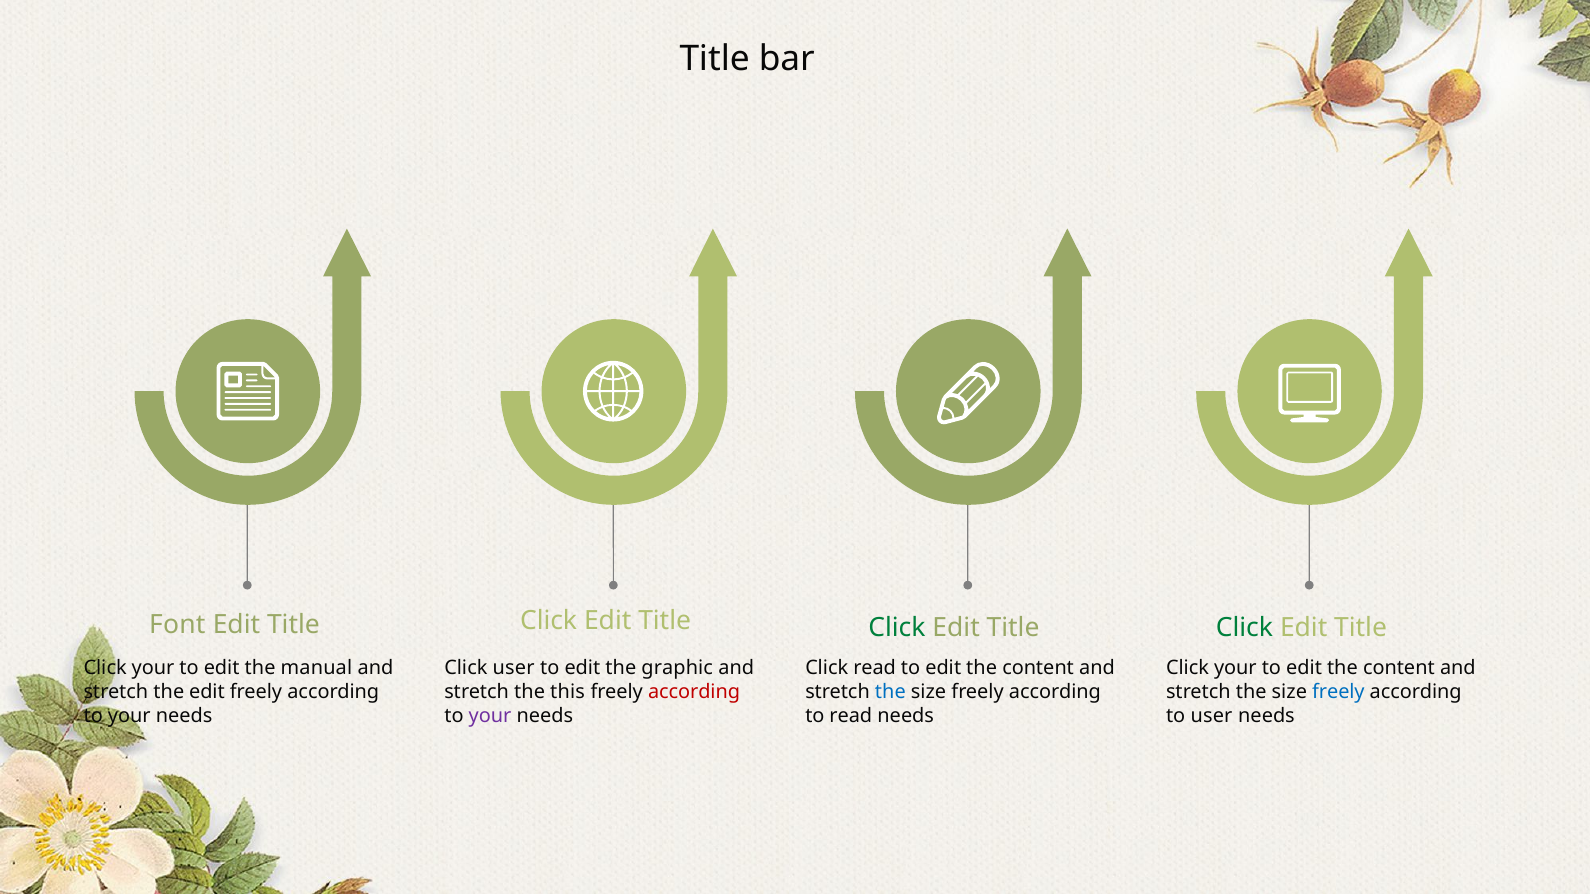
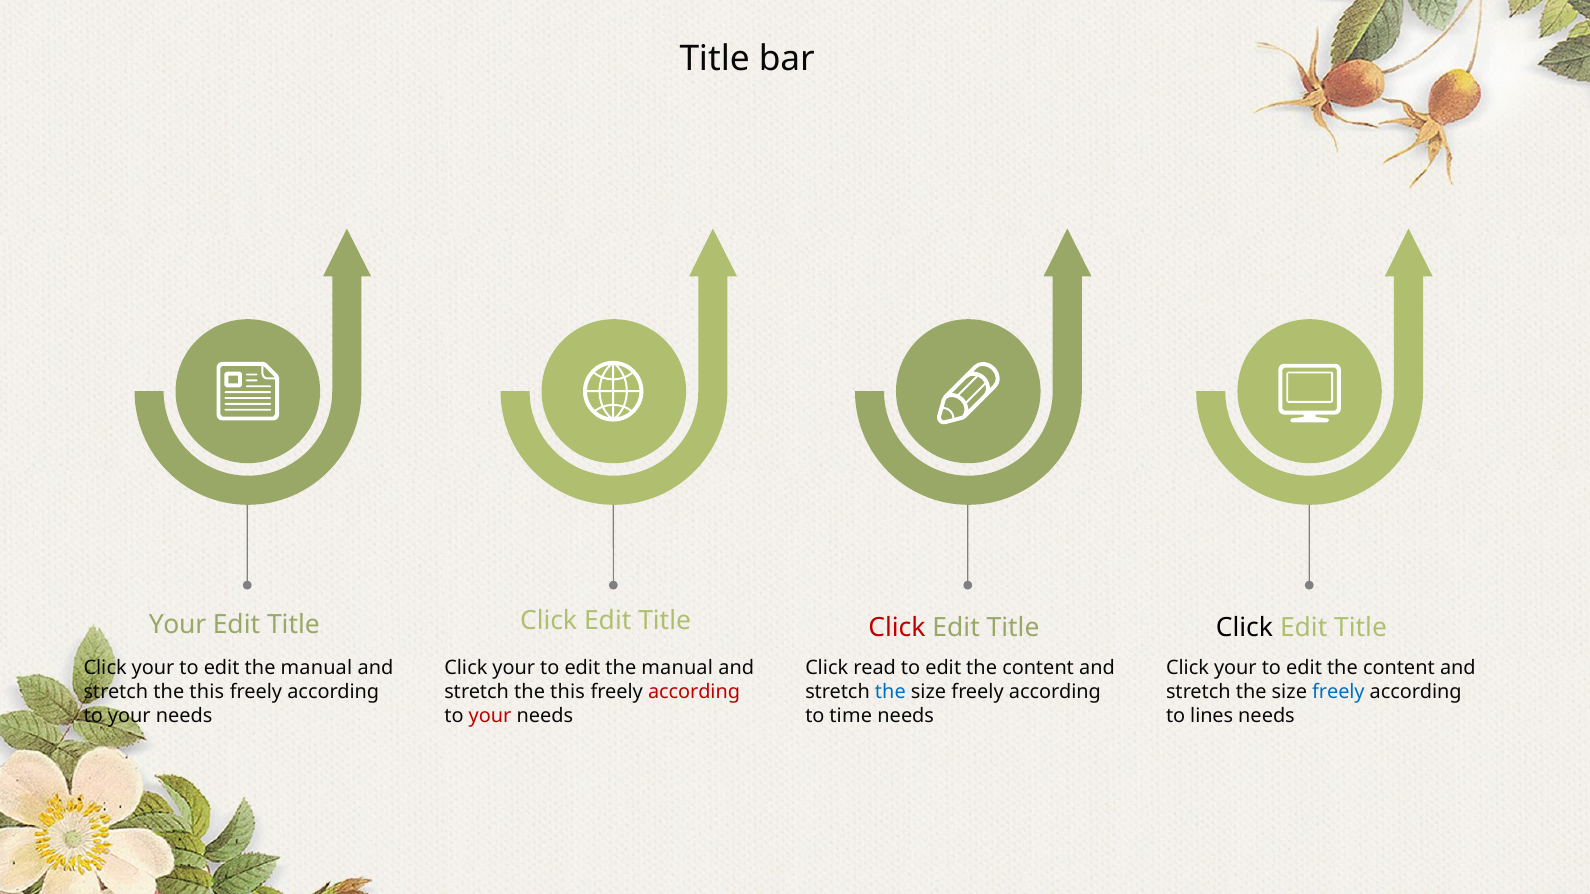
Font at (177, 625): Font -> Your
Click at (897, 628) colour: green -> red
Click at (1245, 628) colour: green -> black
user at (514, 669): user -> your
graphic at (677, 669): graphic -> manual
edit at (207, 693): edit -> this
your at (490, 716) colour: purple -> red
to read: read -> time
to user: user -> lines
